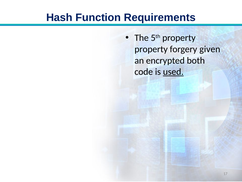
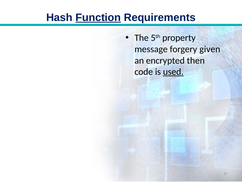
Function underline: none -> present
property at (151, 49): property -> message
both: both -> then
